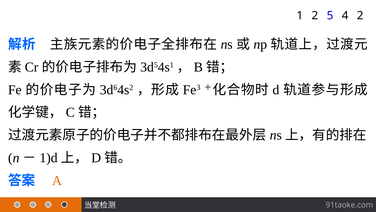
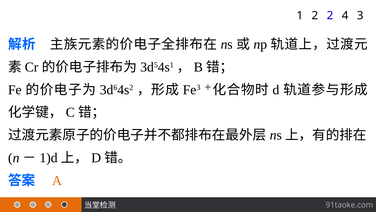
2 5: 5 -> 2
4 2: 2 -> 3
